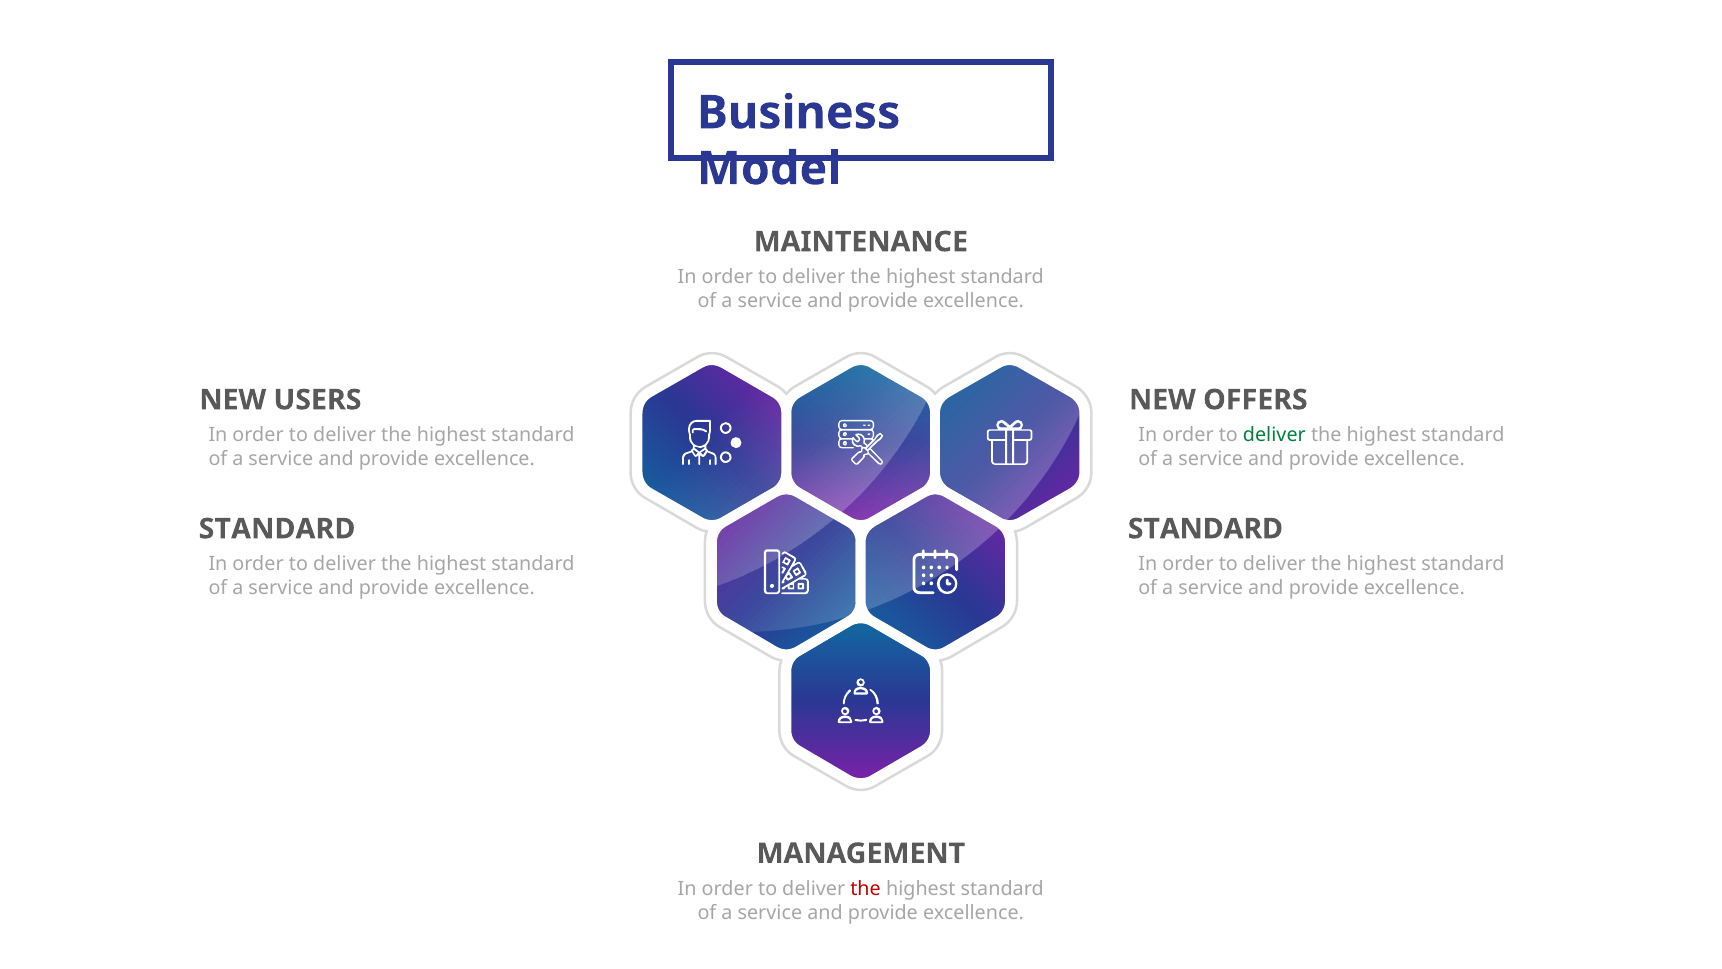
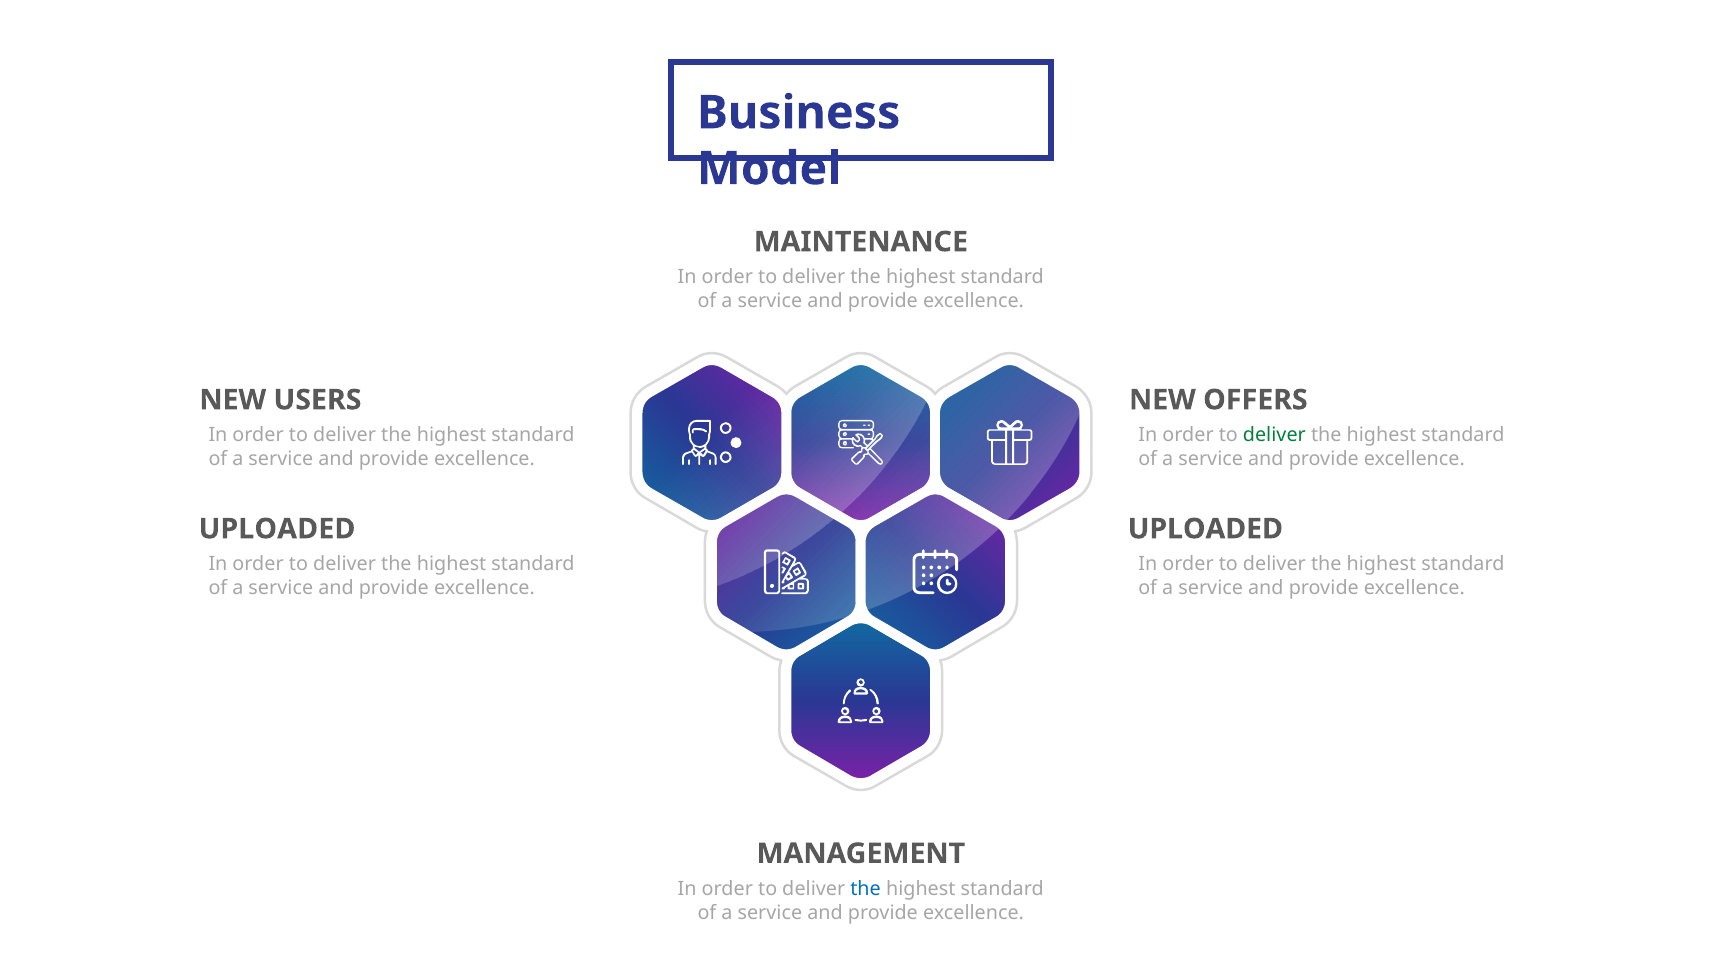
STANDARD at (277, 529): STANDARD -> UPLOADED
STANDARD at (1205, 529): STANDARD -> UPLOADED
the at (866, 889) colour: red -> blue
